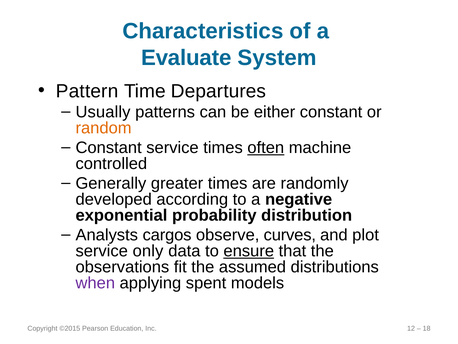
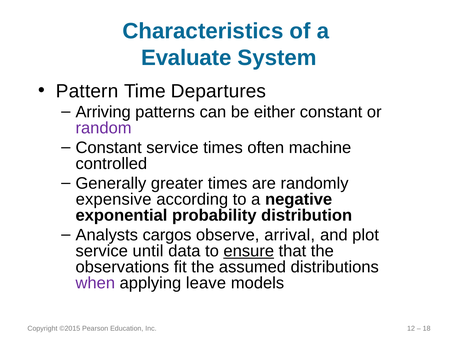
Usually: Usually -> Arriving
random colour: orange -> purple
often underline: present -> none
developed: developed -> expensive
curves: curves -> arrival
only: only -> until
spent: spent -> leave
